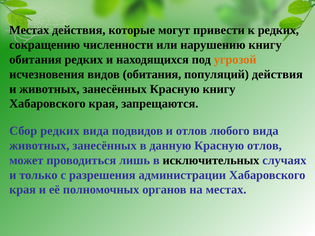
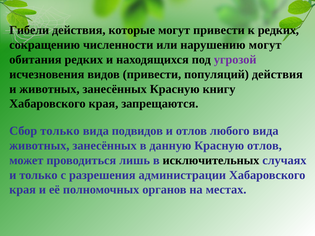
Местах at (29, 30): Местах -> Гибели
нарушению книгу: книгу -> могут
угрозой colour: orange -> purple
видов обитания: обитания -> привести
Сбор редких: редких -> только
